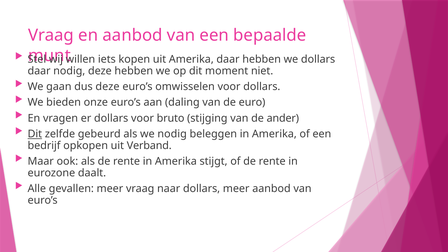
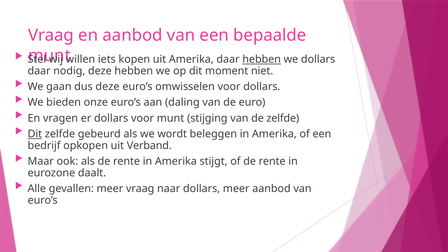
hebben at (262, 59) underline: none -> present
voor bruto: bruto -> munt
de ander: ander -> zelfde
we nodig: nodig -> wordt
